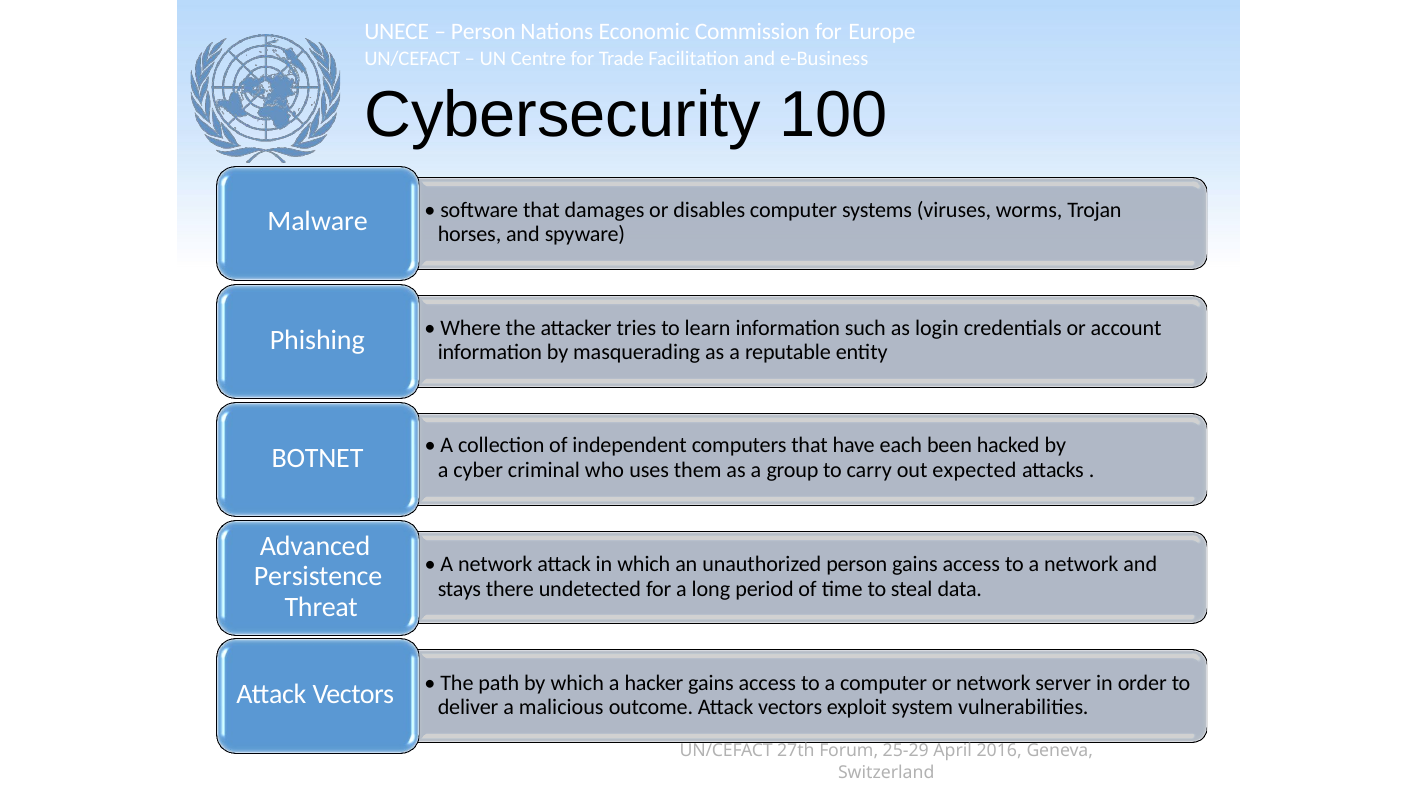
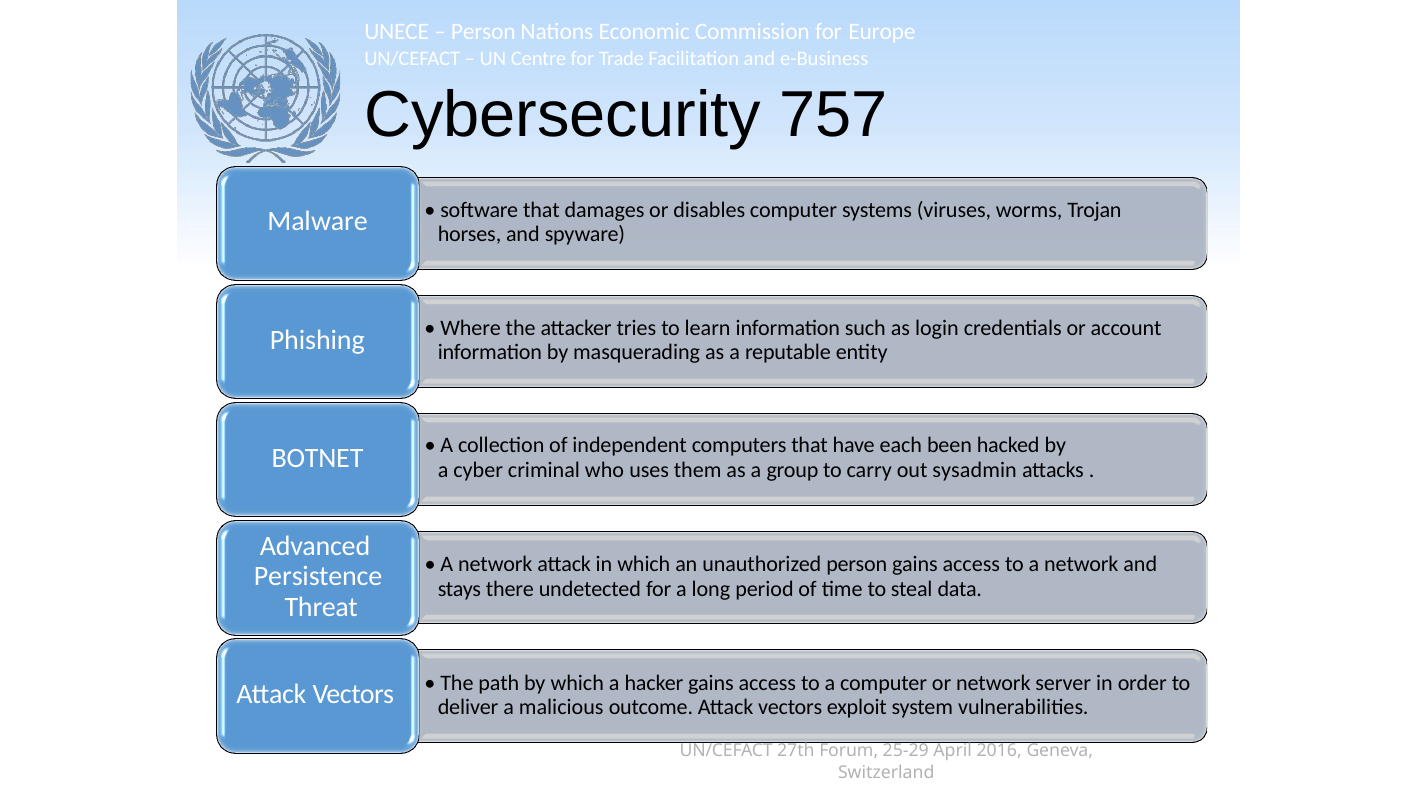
100: 100 -> 757
expected: expected -> sysadmin
